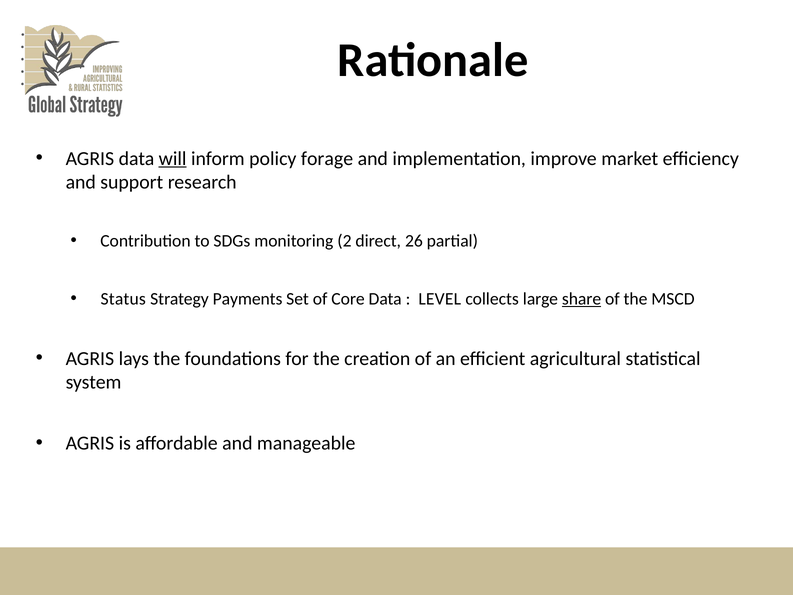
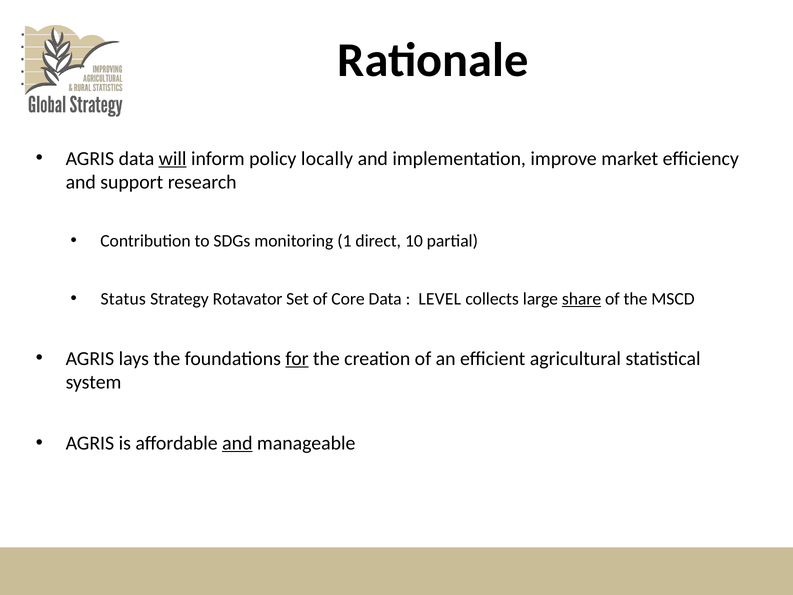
forage: forage -> locally
2: 2 -> 1
26: 26 -> 10
Payments: Payments -> Rotavator
for underline: none -> present
and at (237, 443) underline: none -> present
